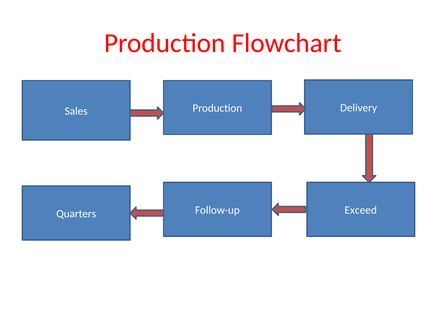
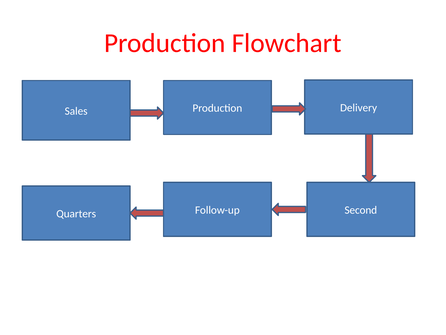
Exceed: Exceed -> Second
